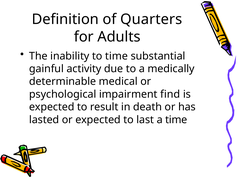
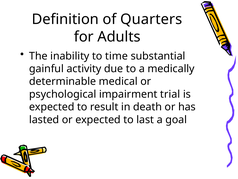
find: find -> trial
a time: time -> goal
